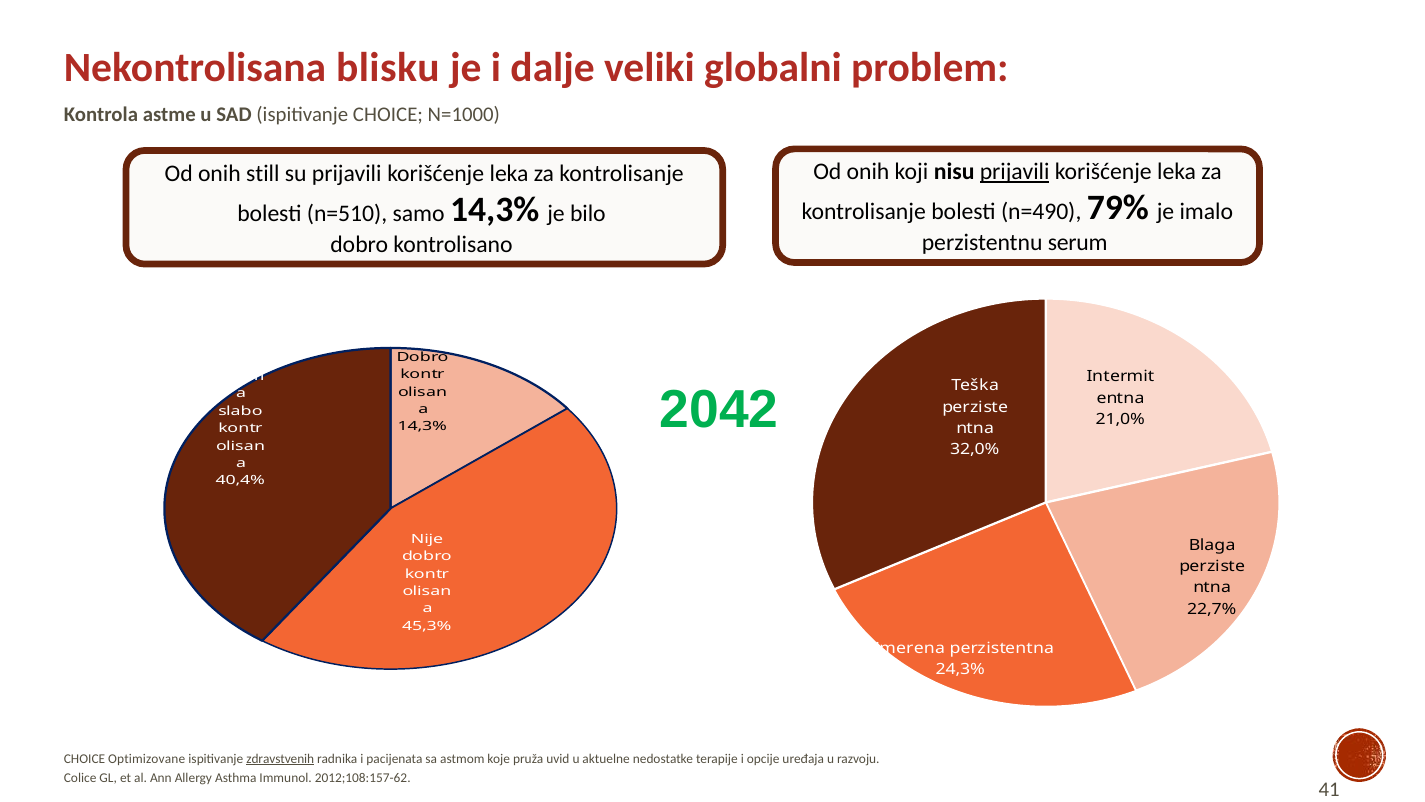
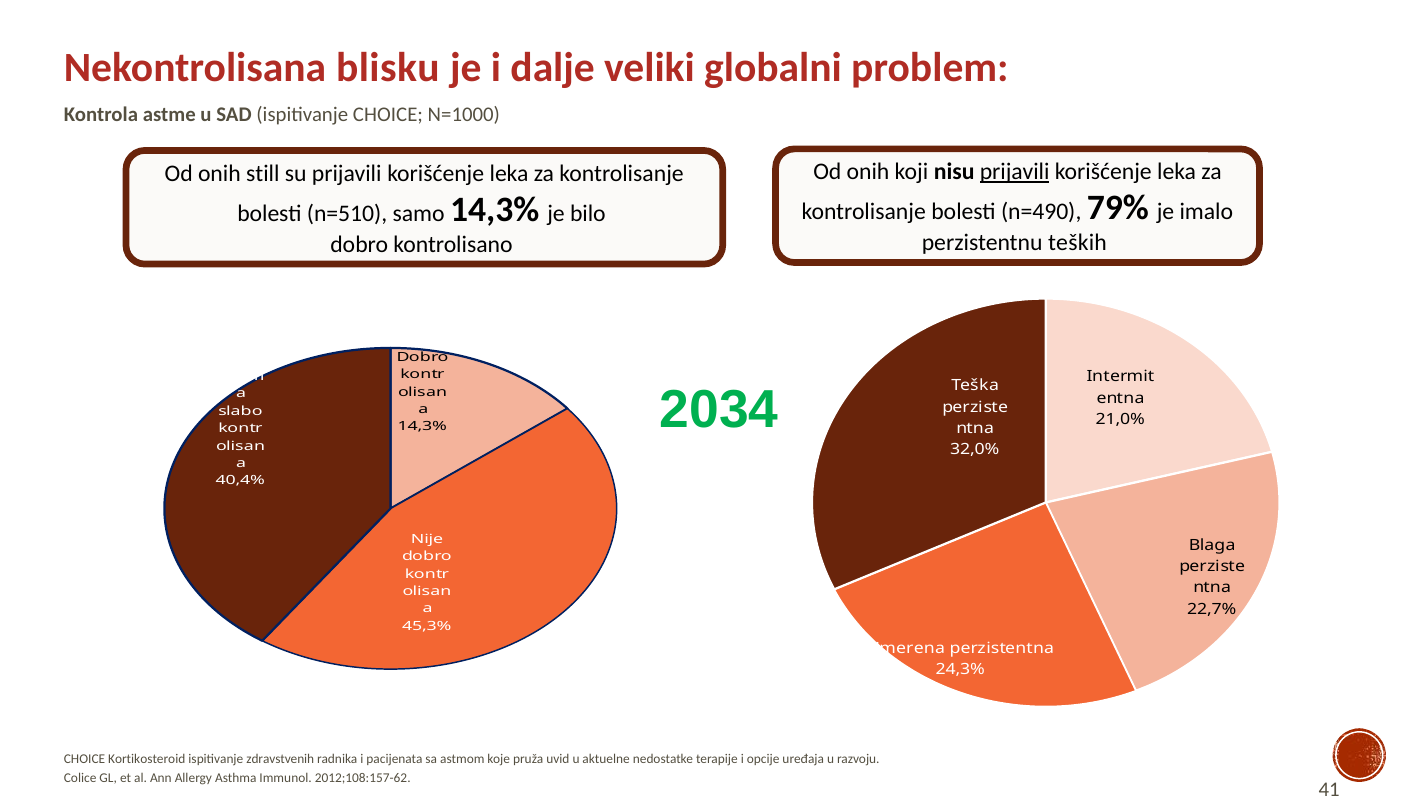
serum: serum -> teških
2042: 2042 -> 2034
Optimizovane: Optimizovane -> Kortikosteroid
zdravstvenih underline: present -> none
